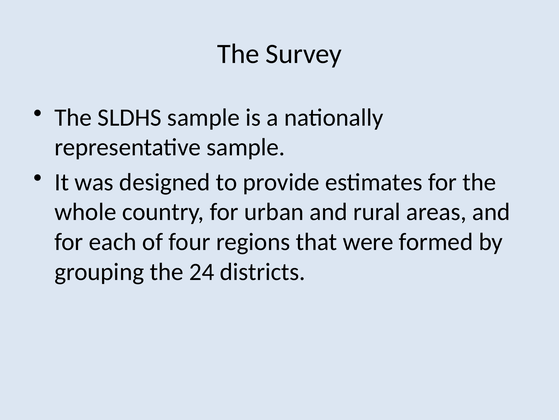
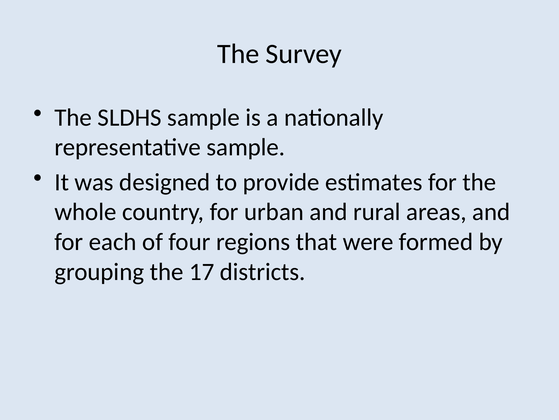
24: 24 -> 17
